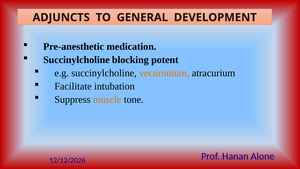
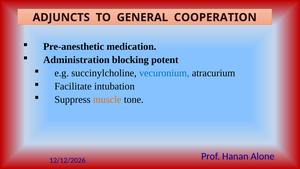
DEVELOPMENT: DEVELOPMENT -> COOPERATION
Succinylcholine at (76, 60): Succinylcholine -> Administration
vecuronium colour: orange -> blue
